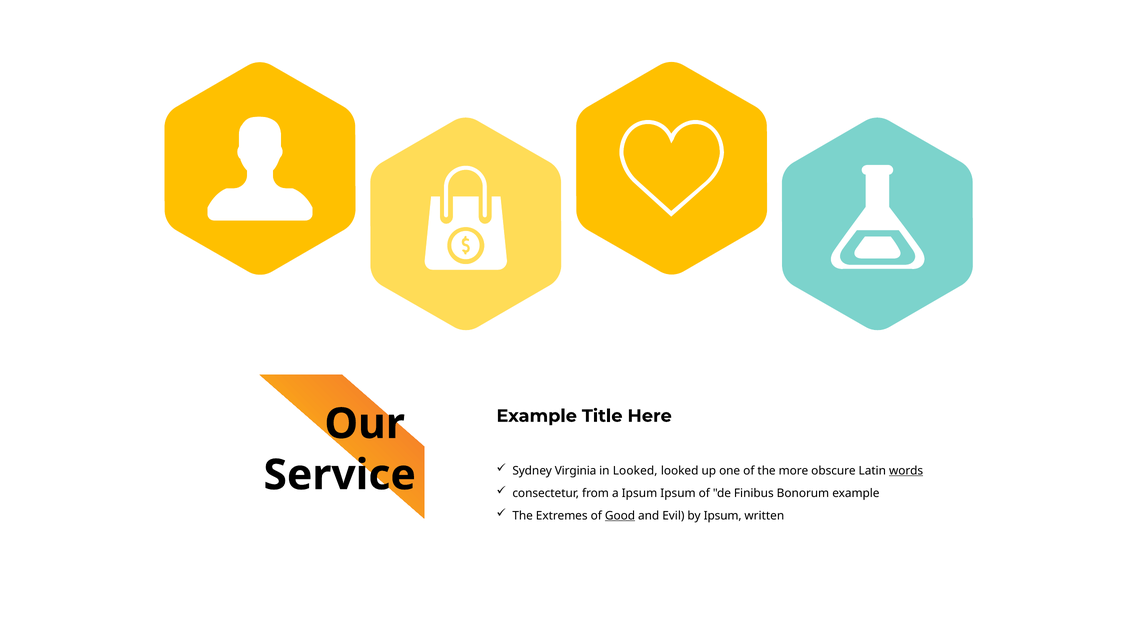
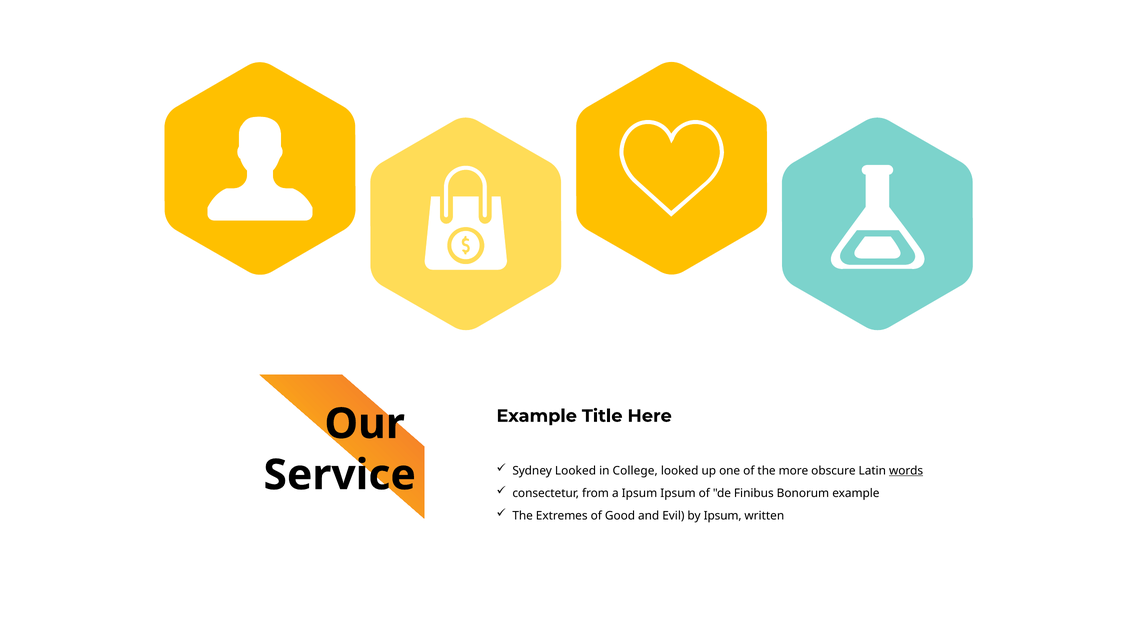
Sydney Virginia: Virginia -> Looked
in Looked: Looked -> College
Good underline: present -> none
